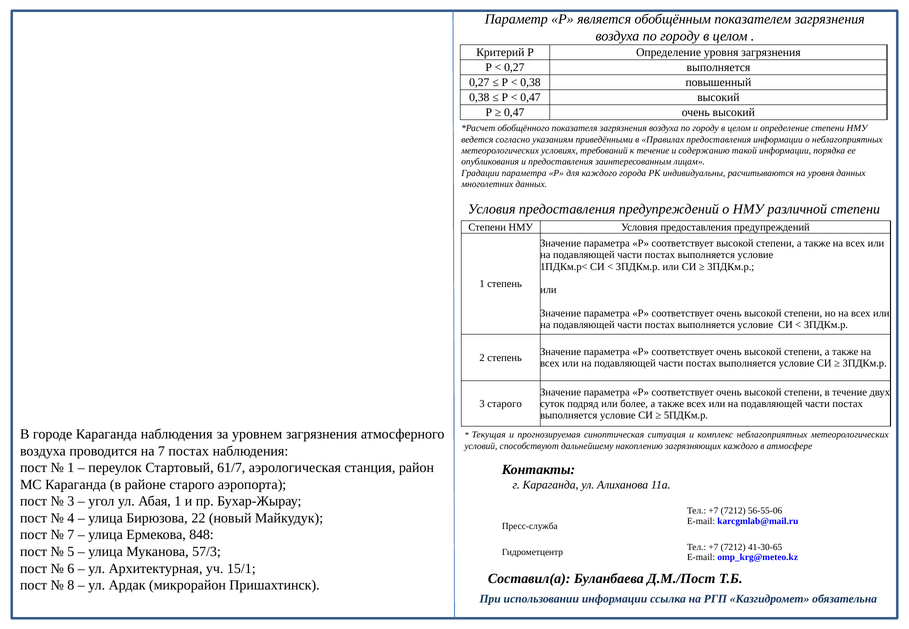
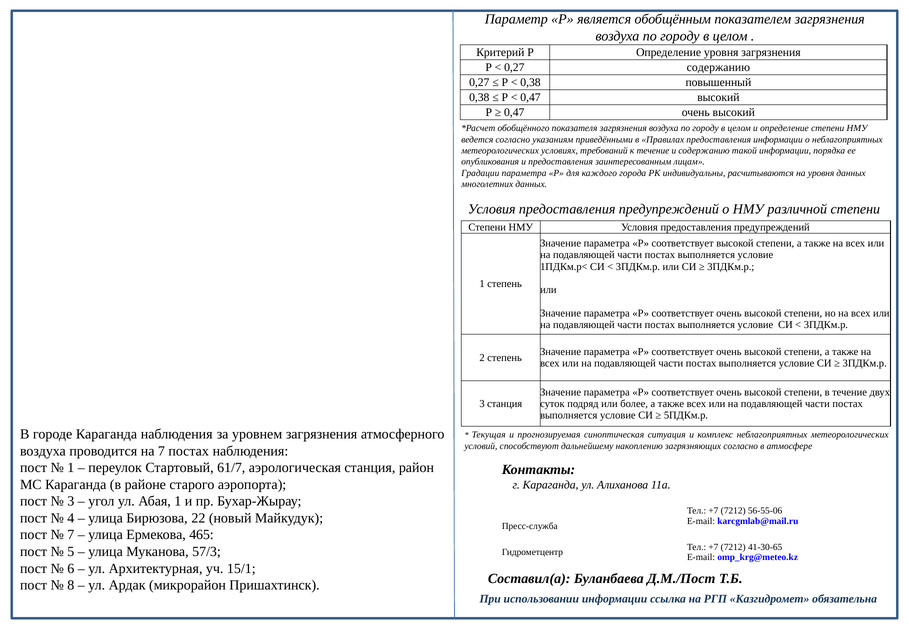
0,27 выполняется: выполняется -> содержанию
3 старого: старого -> станция
загрязняющих каждого: каждого -> согласно
848: 848 -> 465
